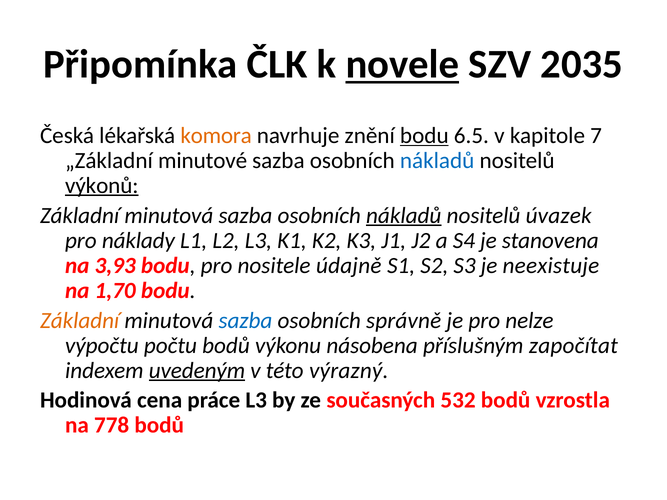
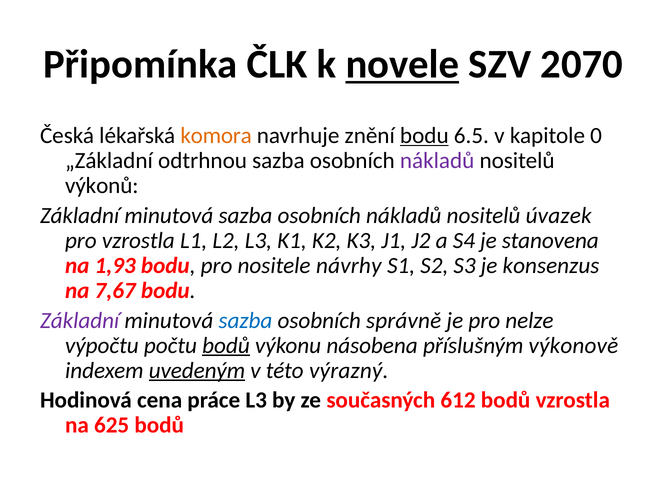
2035: 2035 -> 2070
7: 7 -> 0
minutové: minutové -> odtrhnou
nákladů at (437, 161) colour: blue -> purple
výkonů underline: present -> none
nákladů at (404, 216) underline: present -> none
pro náklady: náklady -> vzrostla
3,93: 3,93 -> 1,93
údajně: údajně -> návrhy
neexistuje: neexistuje -> konsenzus
1,70: 1,70 -> 7,67
Základní at (80, 321) colour: orange -> purple
bodů at (226, 346) underline: none -> present
započítat: započítat -> výkonově
532: 532 -> 612
778: 778 -> 625
